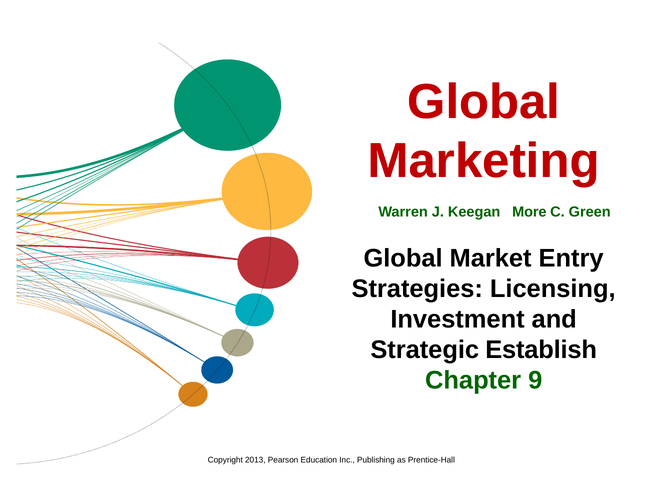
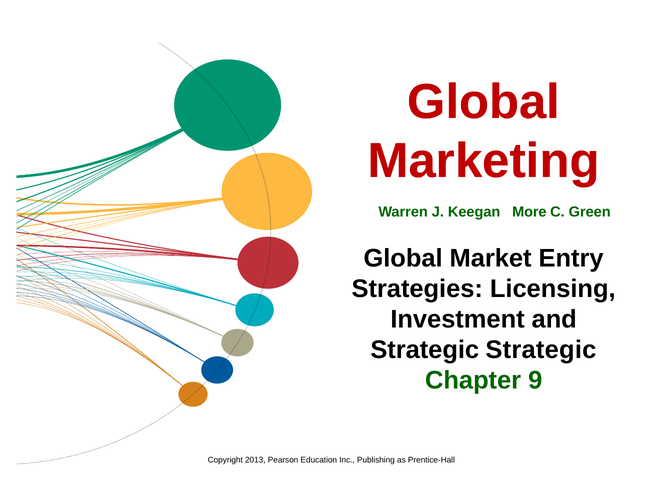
Strategic Establish: Establish -> Strategic
